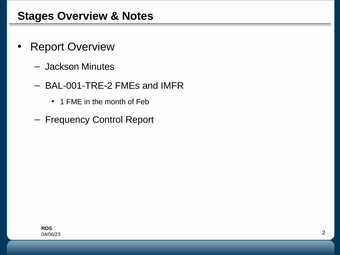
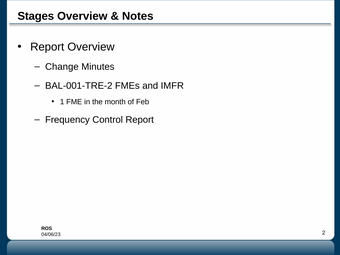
Jackson: Jackson -> Change
